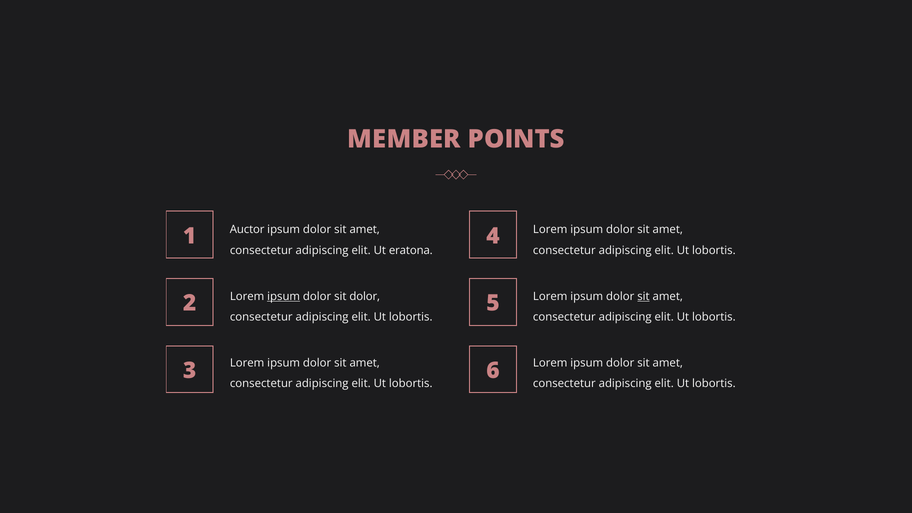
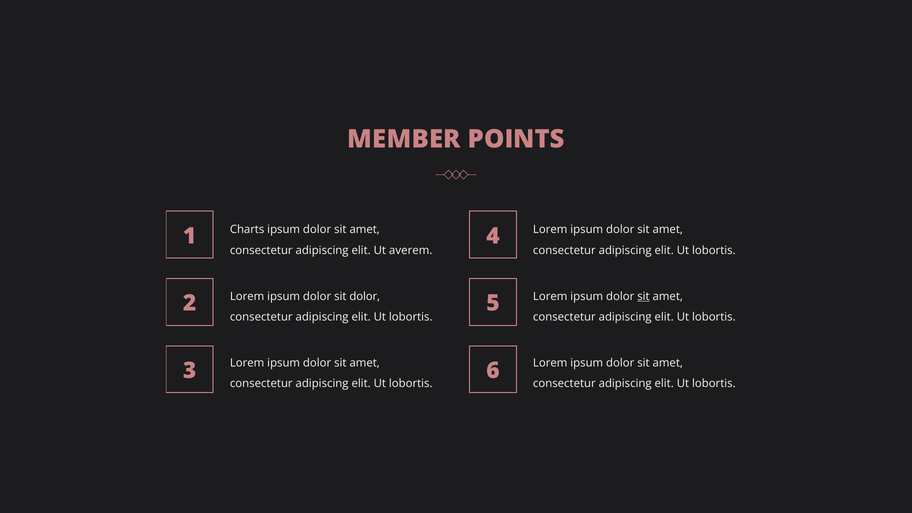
Auctor: Auctor -> Charts
eratona: eratona -> averem
ipsum at (284, 296) underline: present -> none
